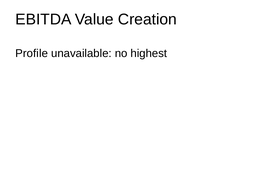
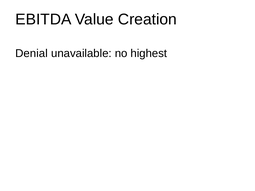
Profile: Profile -> Denial
